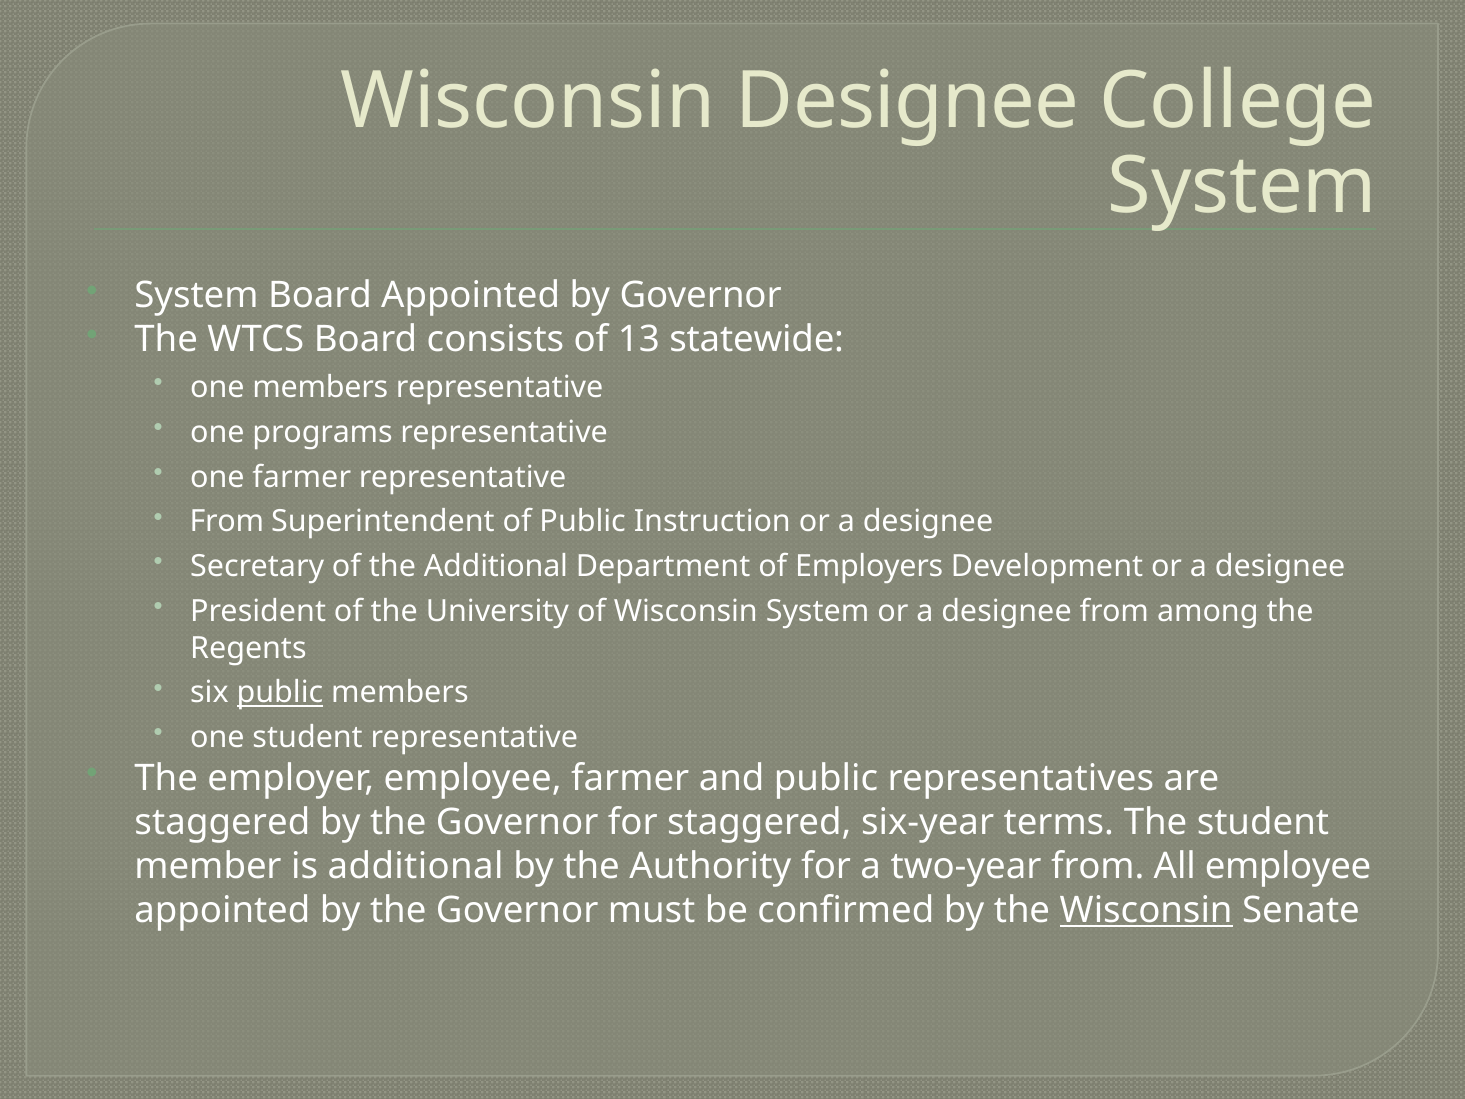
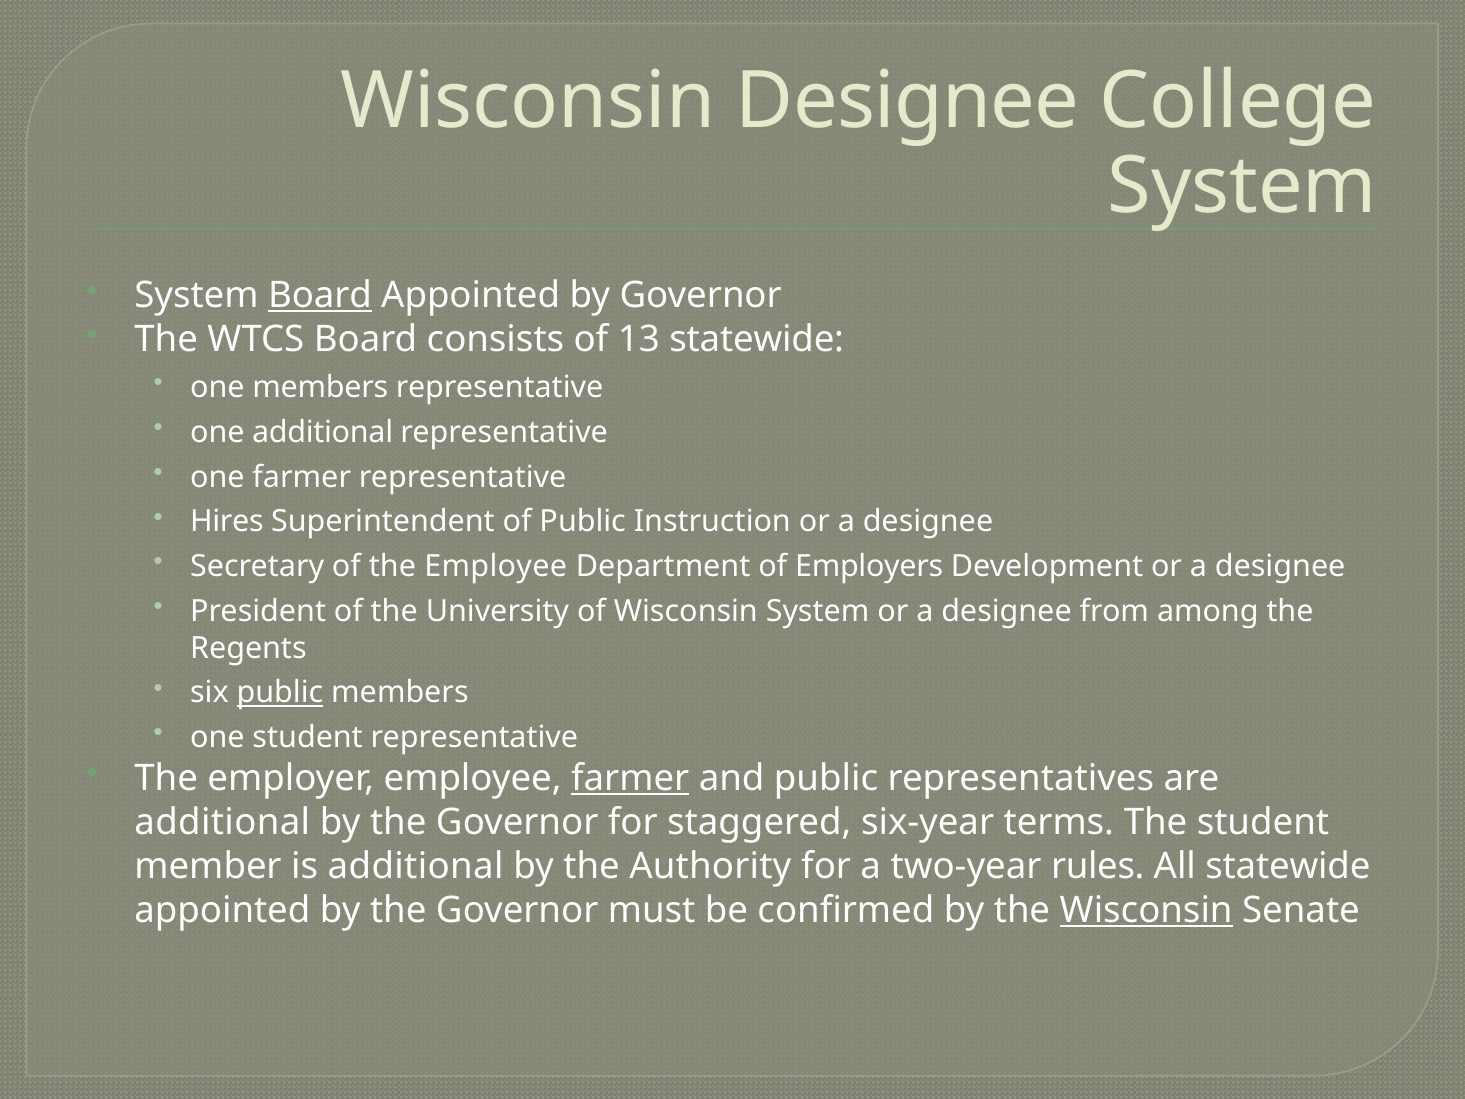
Board at (320, 296) underline: none -> present
one programs: programs -> additional
From at (227, 522): From -> Hires
the Additional: Additional -> Employee
farmer at (630, 778) underline: none -> present
staggered at (222, 822): staggered -> additional
two-year from: from -> rules
All employee: employee -> statewide
